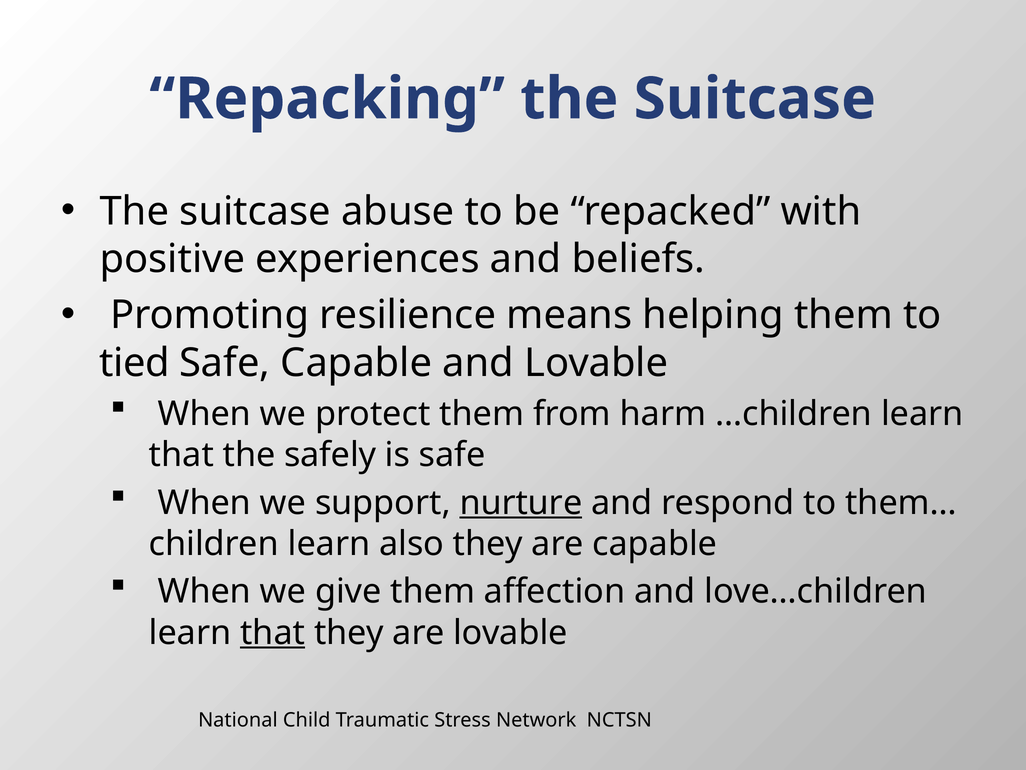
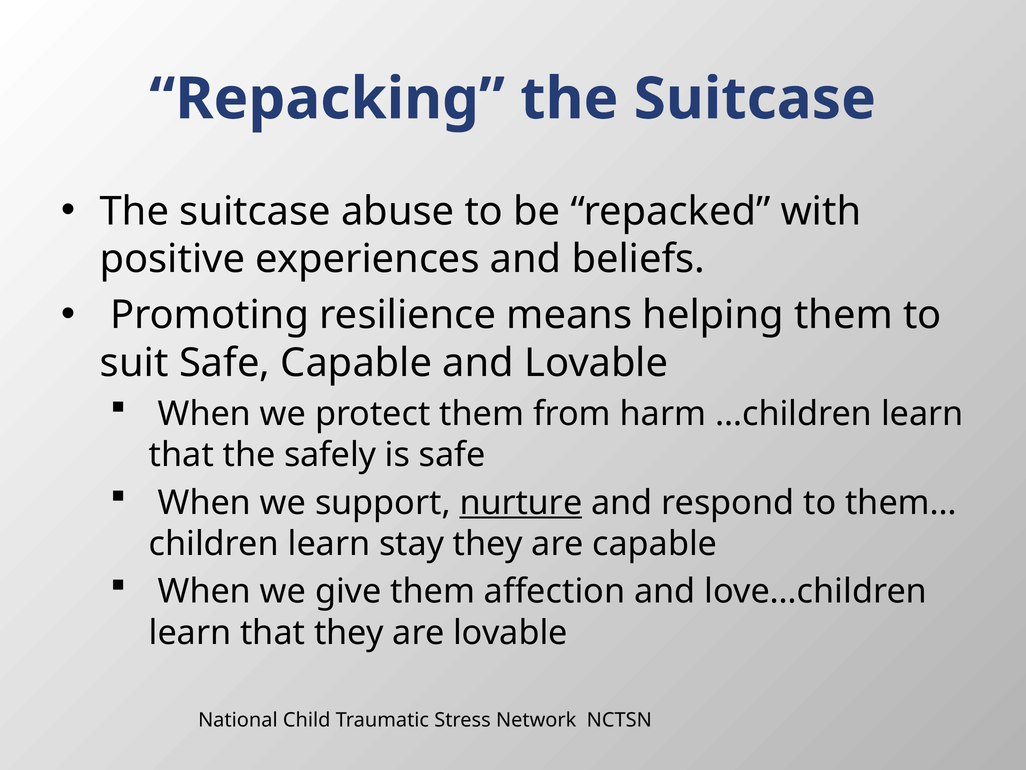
tied: tied -> suit
also: also -> stay
that at (273, 632) underline: present -> none
